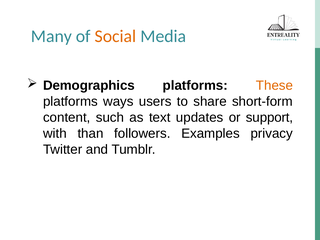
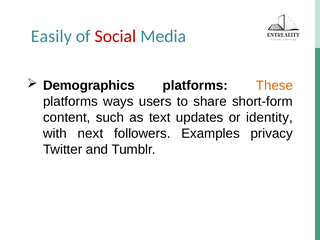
Many: Many -> Easily
Social colour: orange -> red
support: support -> identity
than: than -> next
